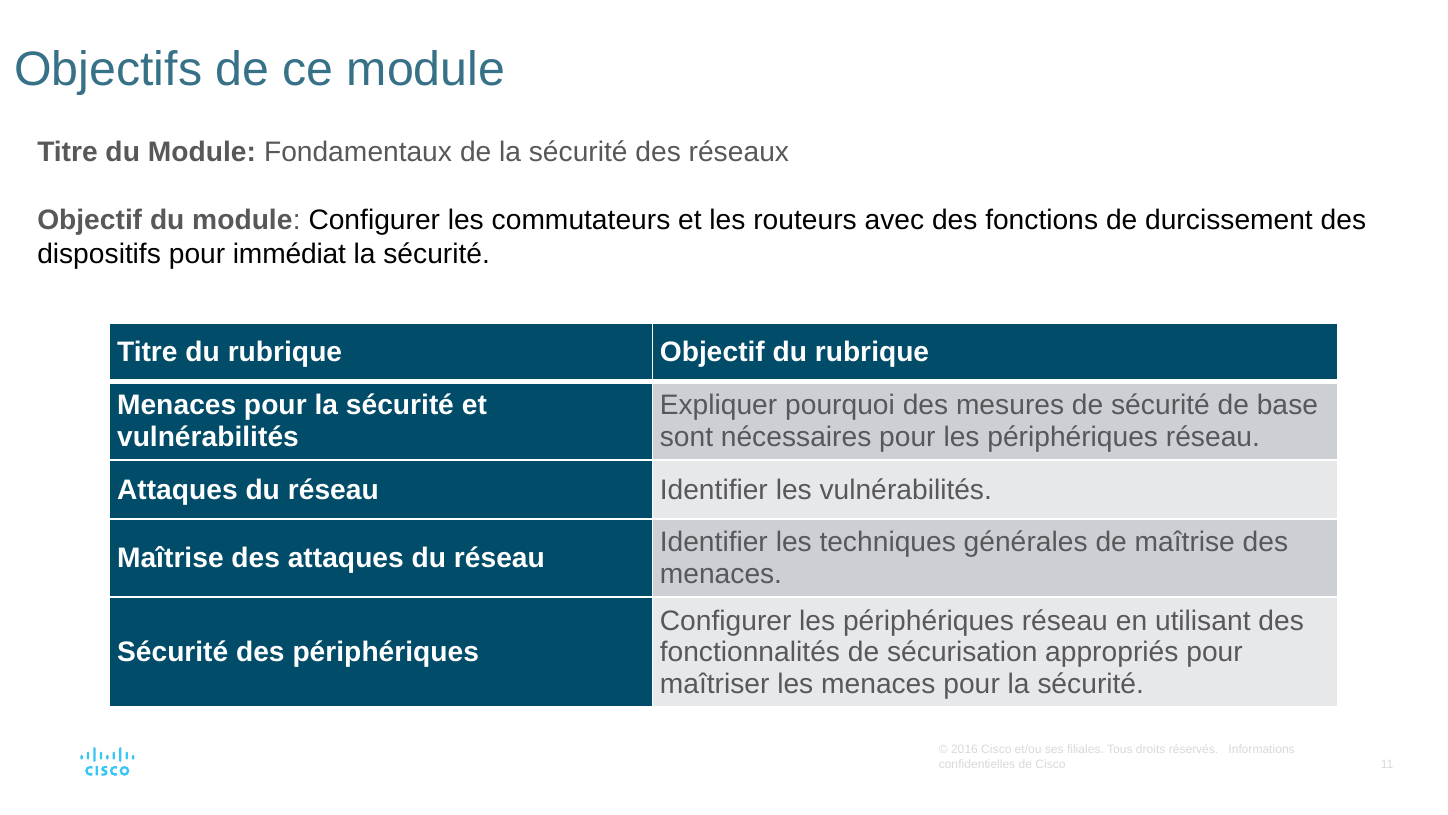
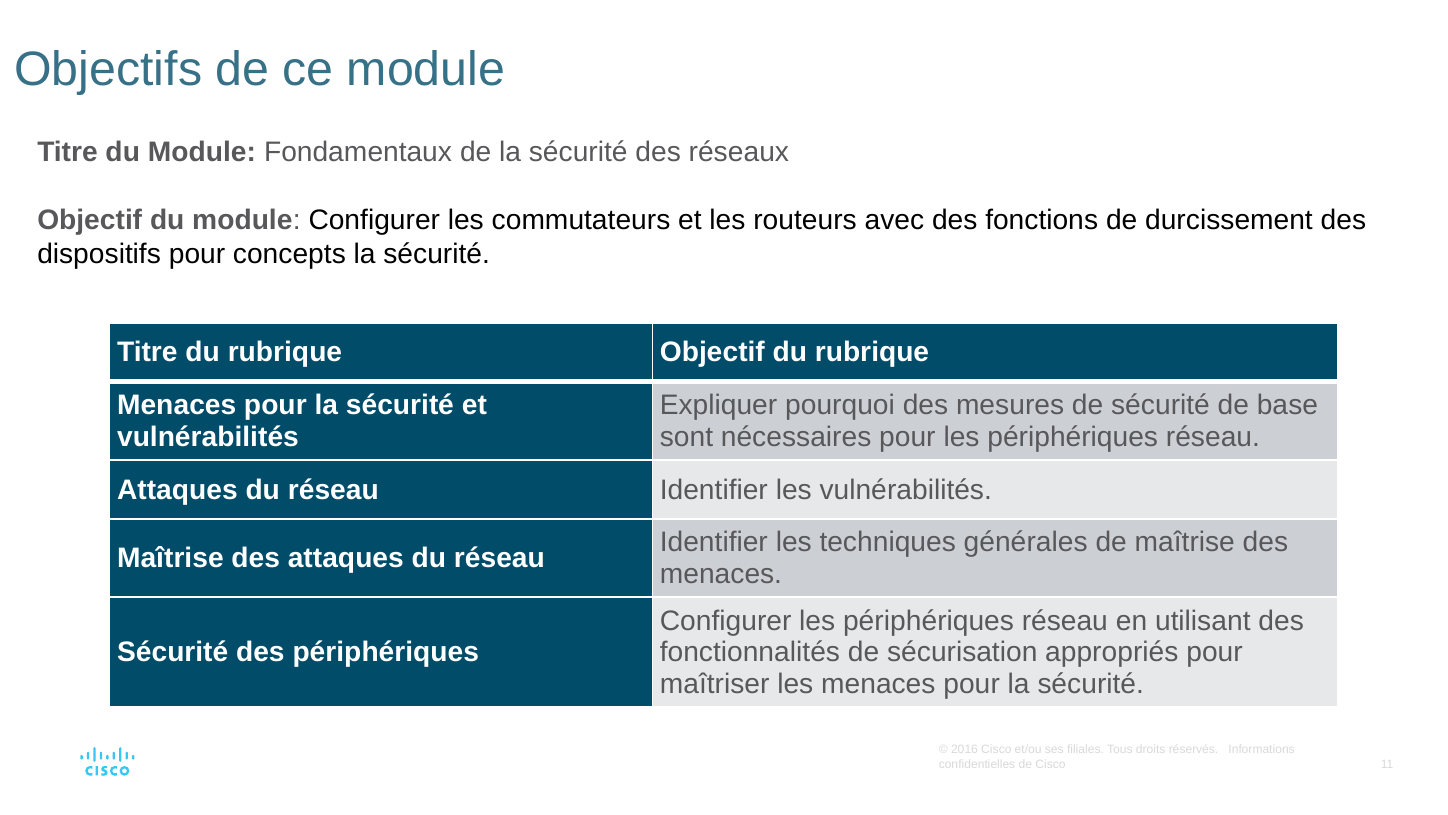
immédiat: immédiat -> concepts
